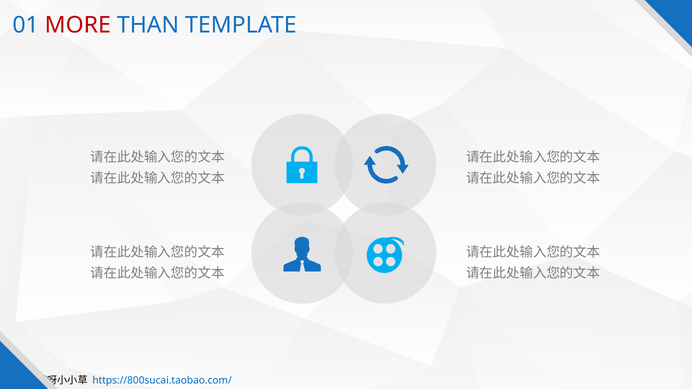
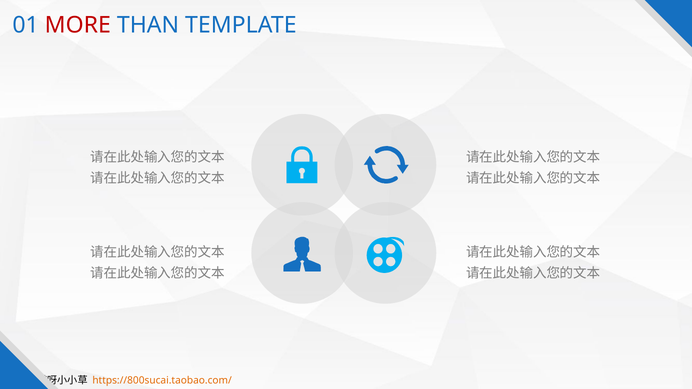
https://800sucai.taobao.com/ colour: blue -> orange
